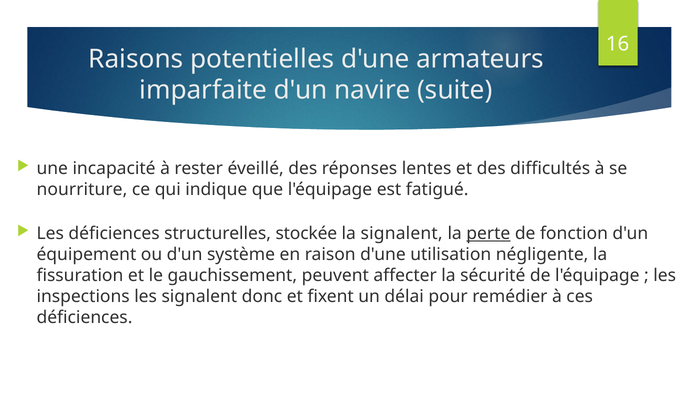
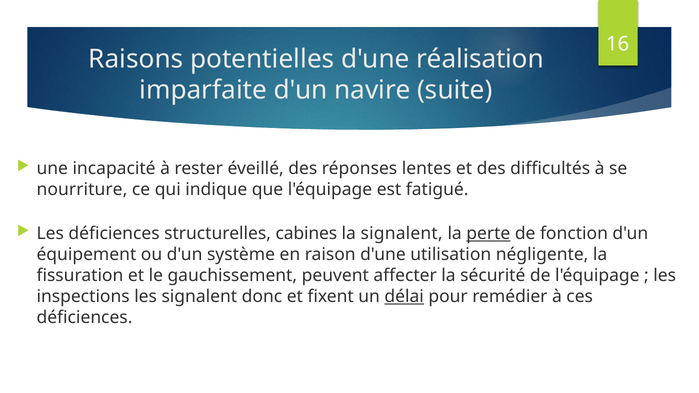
armateurs: armateurs -> réalisation
stockée: stockée -> cabines
délai underline: none -> present
